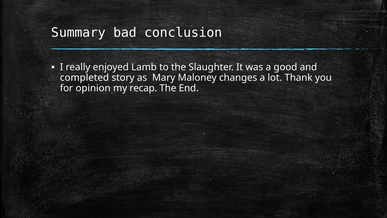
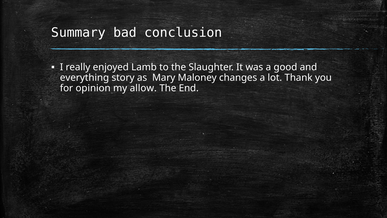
completed: completed -> everything
recap: recap -> allow
